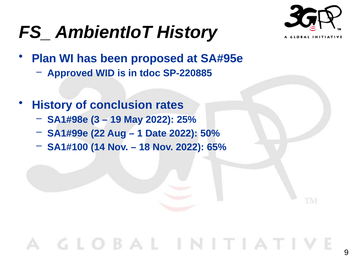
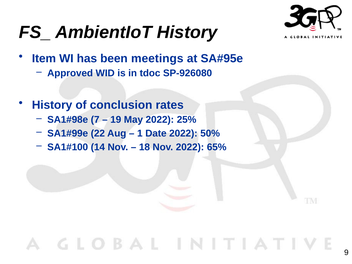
Plan: Plan -> Item
proposed: proposed -> meetings
SP-220885: SP-220885 -> SP-926080
3: 3 -> 7
